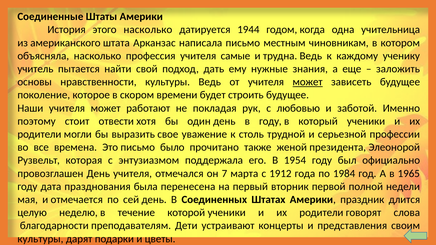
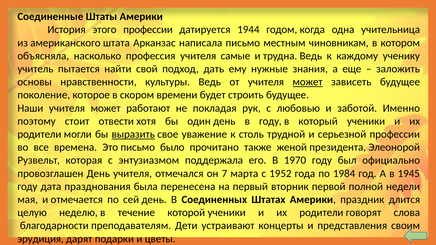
этого насколько: насколько -> профессии
выразить underline: none -> present
1954: 1954 -> 1970
1912: 1912 -> 1952
1965: 1965 -> 1945
культуры at (40, 239): культуры -> эрудиция
